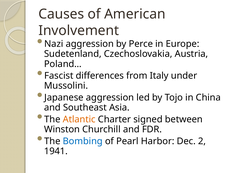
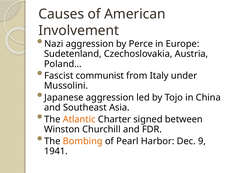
differences: differences -> communist
Bombing colour: blue -> orange
2: 2 -> 9
